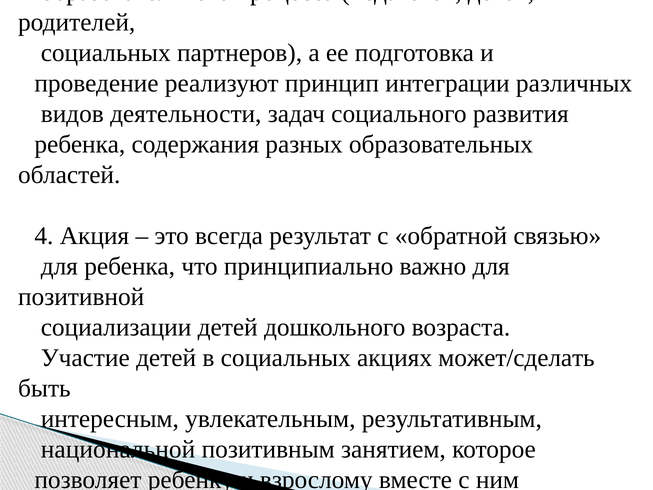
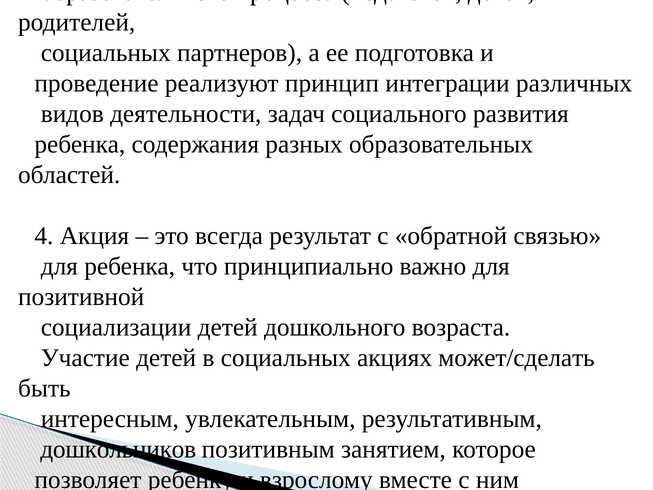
национальной: национальной -> дошкольников
